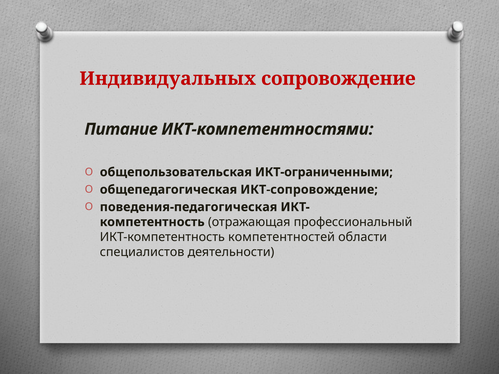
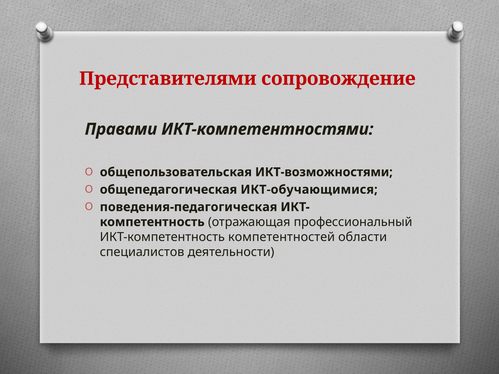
Индивидуальных: Индивидуальных -> Представителями
Питание: Питание -> Правами
ИКТ-ограниченными: ИКТ-ограниченными -> ИКТ-возможностями
ИКТ-сопровождение: ИКТ-сопровождение -> ИКТ-обучающимися
